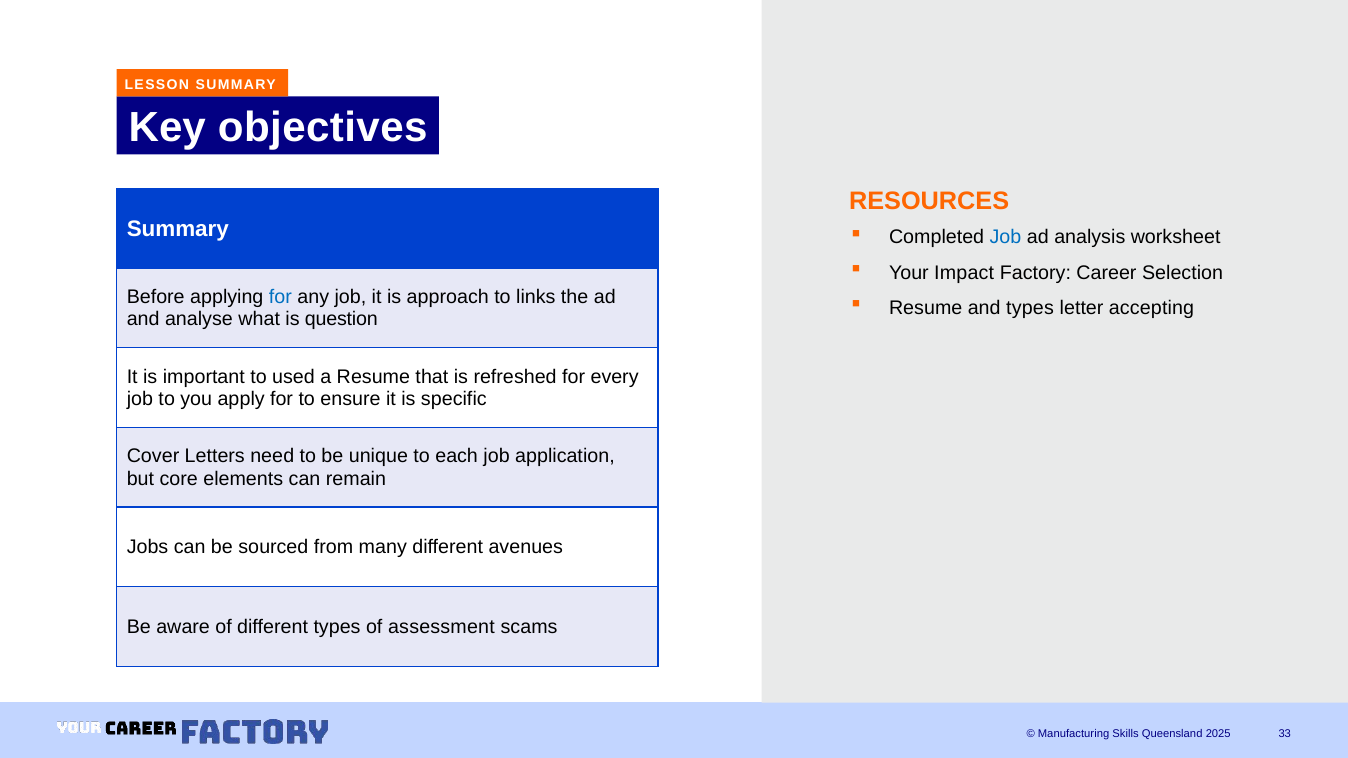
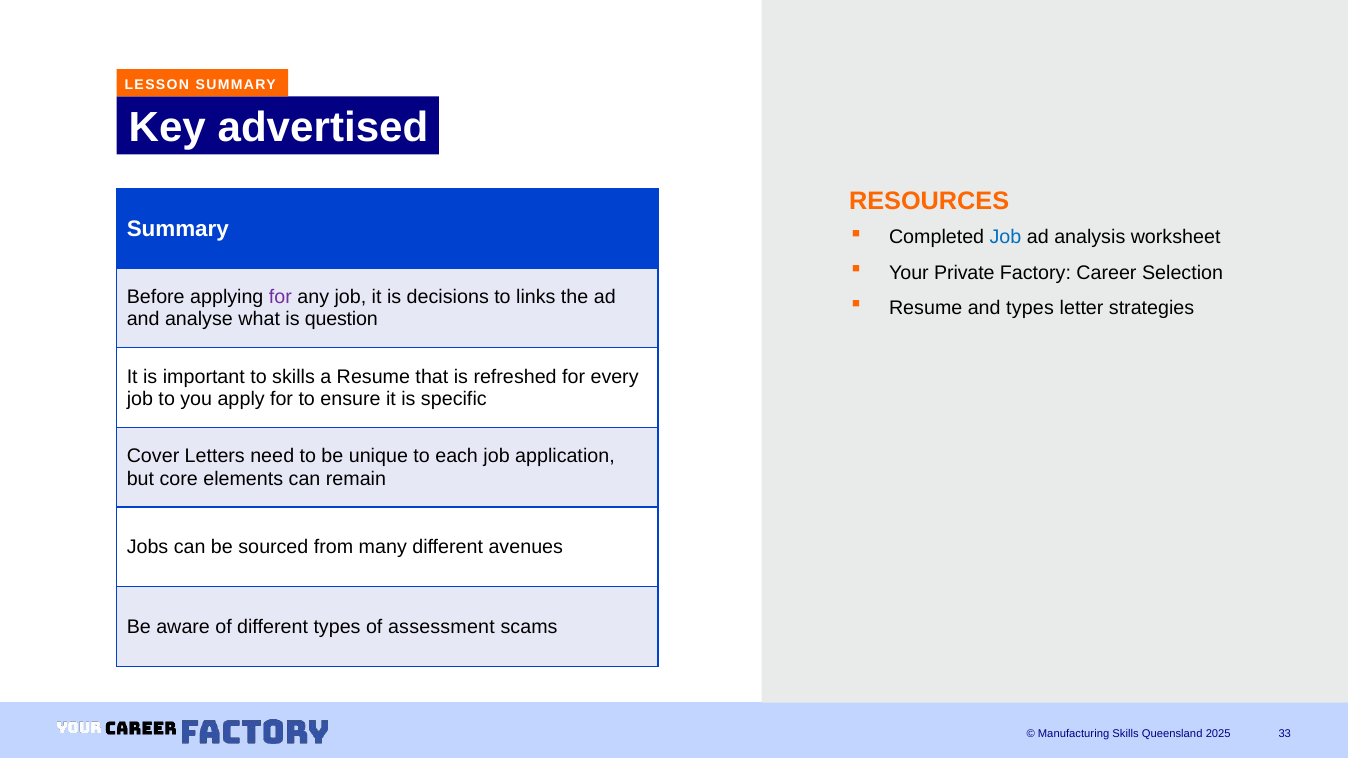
objectives: objectives -> advertised
Impact: Impact -> Private
for at (280, 297) colour: blue -> purple
approach: approach -> decisions
accepting: accepting -> strategies
to used: used -> skills
